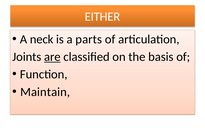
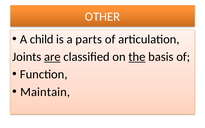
EITHER: EITHER -> OTHER
neck: neck -> child
the underline: none -> present
